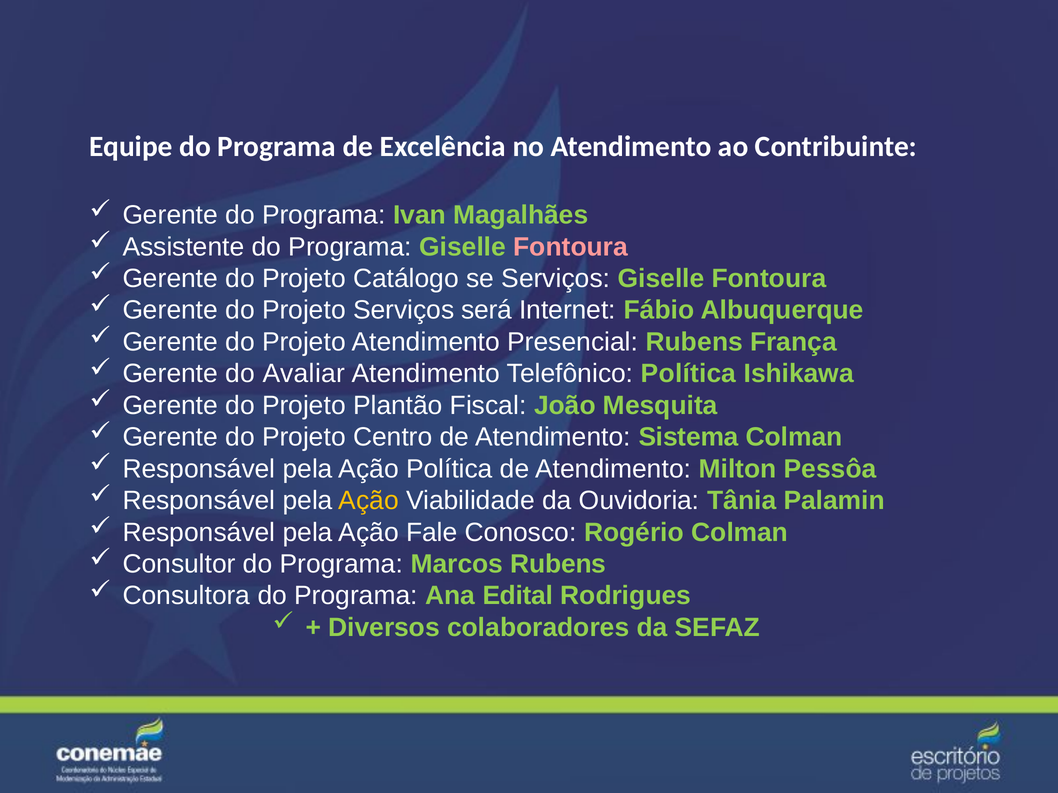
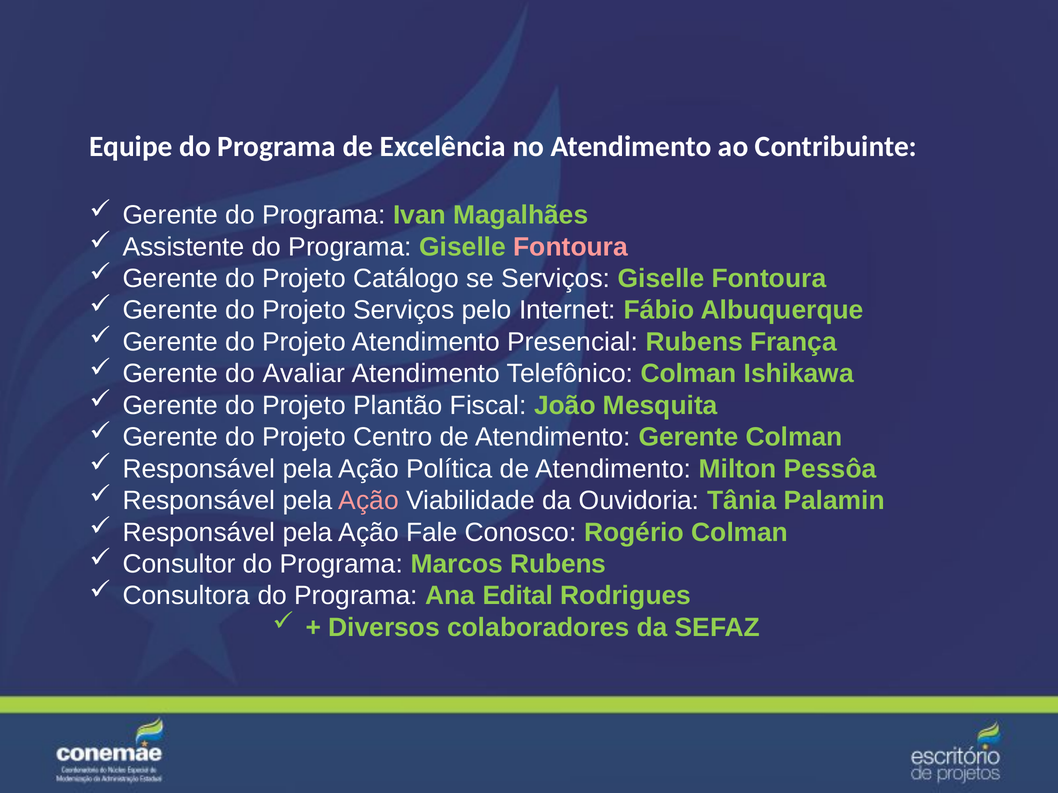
será: será -> pelo
Telefônico Política: Política -> Colman
Atendimento Sistema: Sistema -> Gerente
Ação at (369, 501) colour: yellow -> pink
